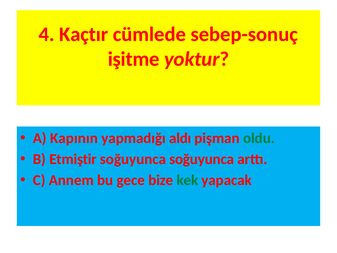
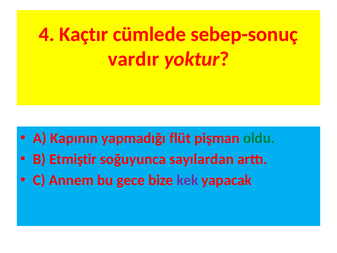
işitme: işitme -> vardır
aldı: aldı -> flüt
soğuyunca soğuyunca: soğuyunca -> sayılardan
kek colour: green -> purple
